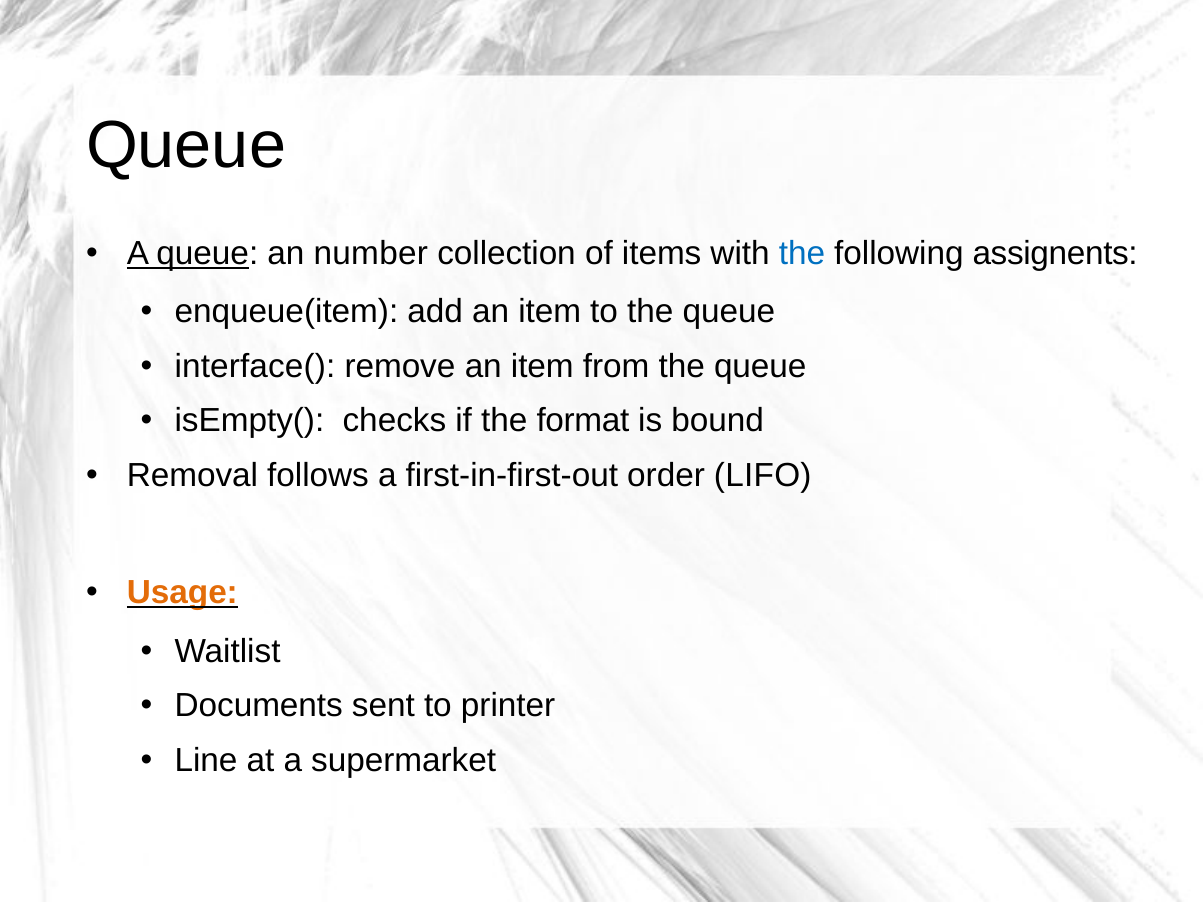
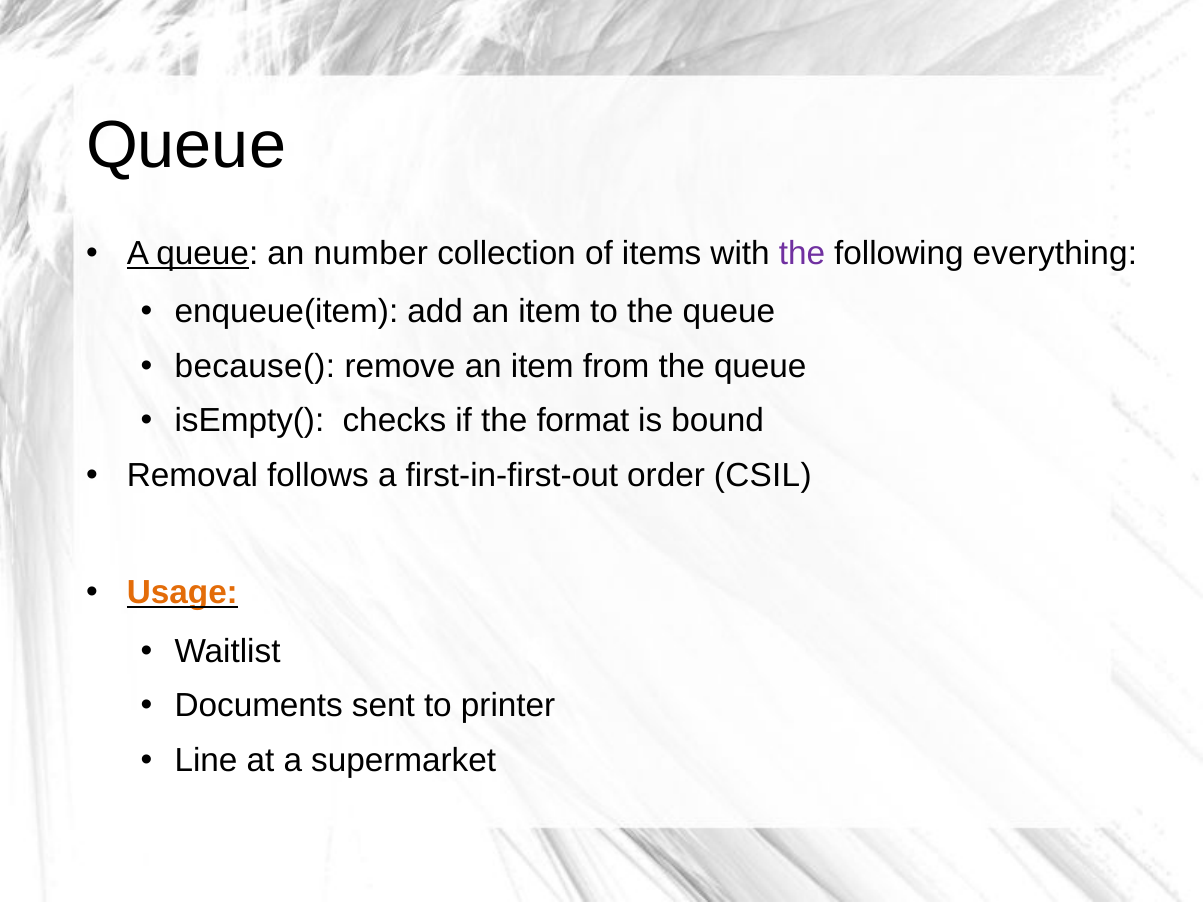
the at (802, 253) colour: blue -> purple
assignents: assignents -> everything
interface(: interface( -> because(
LIFO: LIFO -> CSIL
